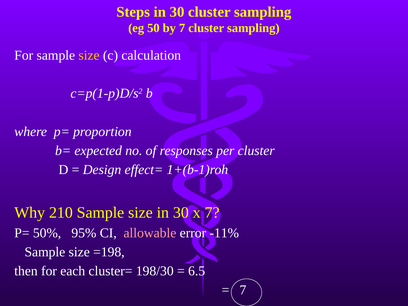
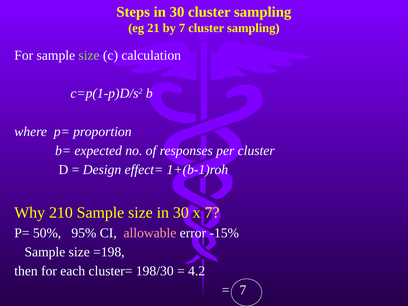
50: 50 -> 21
size at (89, 55) colour: yellow -> light green
-11%: -11% -> -15%
6.5: 6.5 -> 4.2
